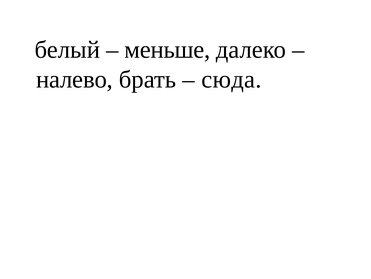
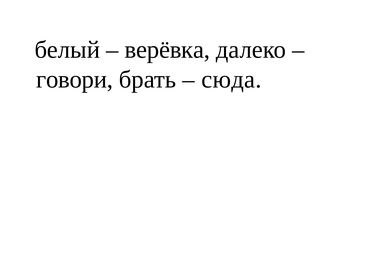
меньше: меньше -> верёвка
налево: налево -> говори
